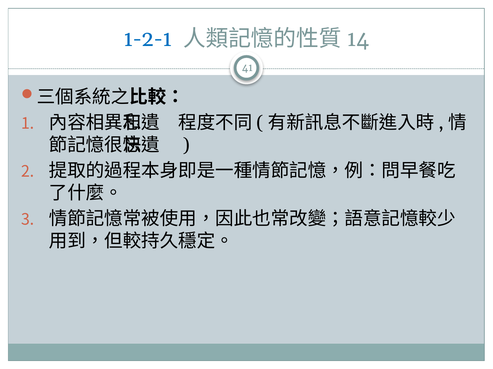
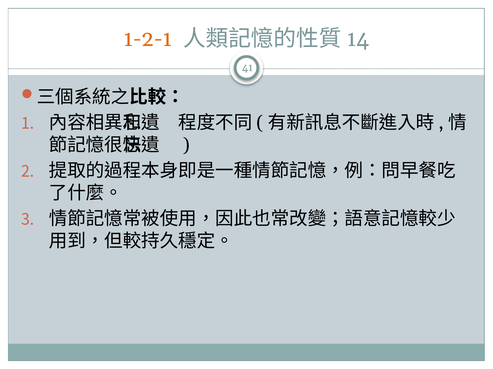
1-2-1 colour: blue -> orange
